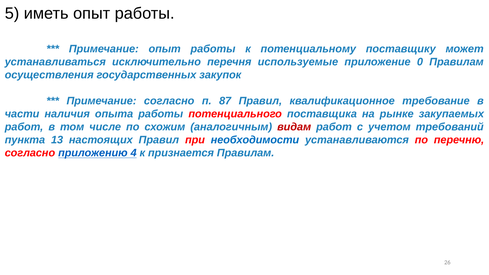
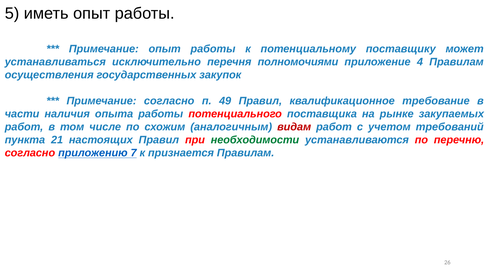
используемые: используемые -> полномочиями
0: 0 -> 4
87: 87 -> 49
13: 13 -> 21
необходимости colour: blue -> green
4: 4 -> 7
